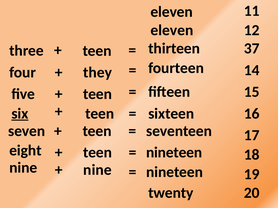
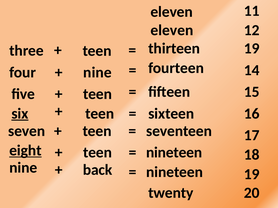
three 37: 37 -> 19
they at (98, 73): they -> nine
eight underline: none -> present
nine at (97, 170): nine -> back
